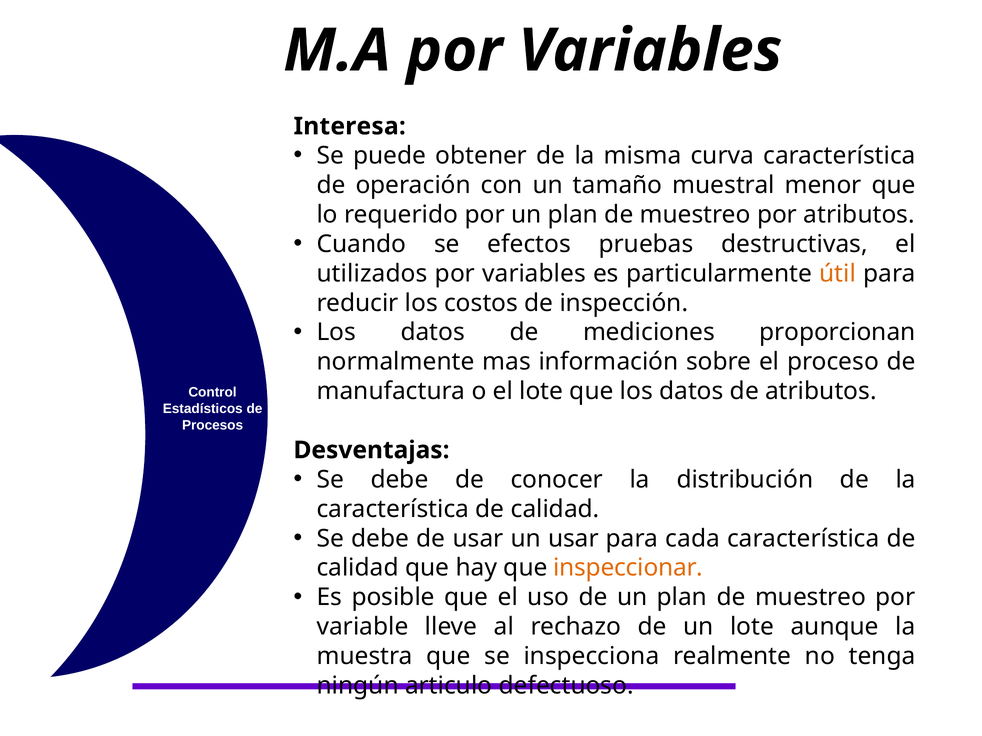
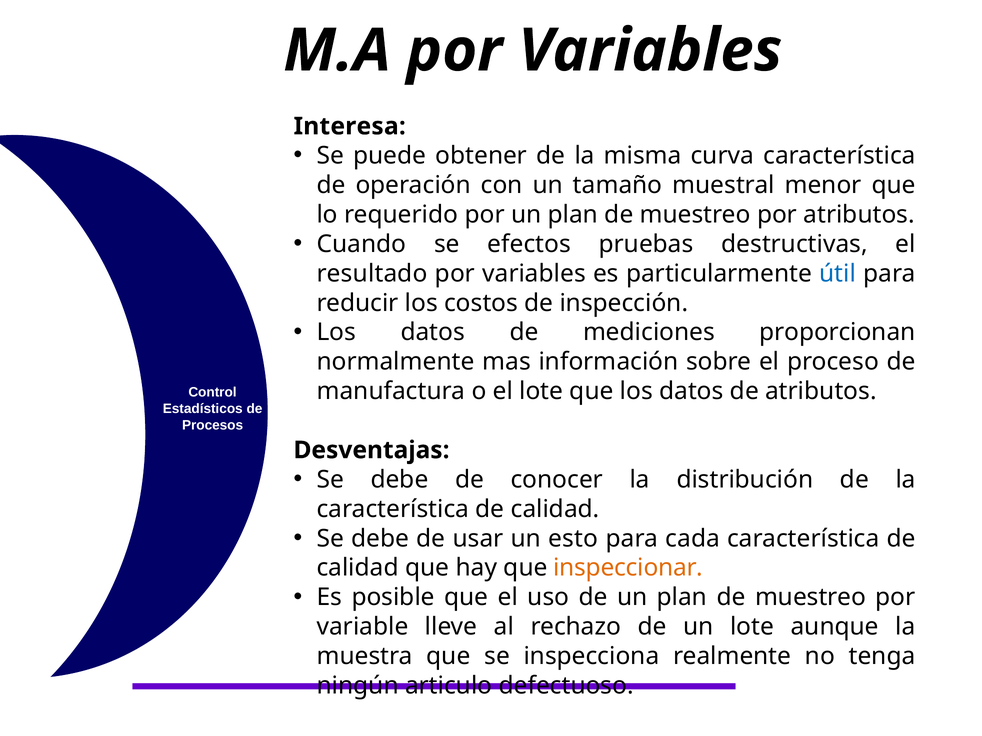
utilizados: utilizados -> resultado
útil colour: orange -> blue
un usar: usar -> esto
